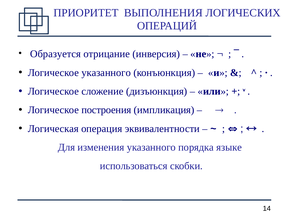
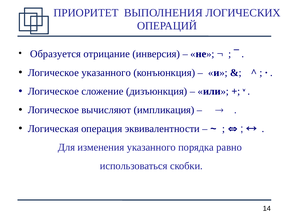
построения: построения -> вычисляют
языке: языке -> равно
